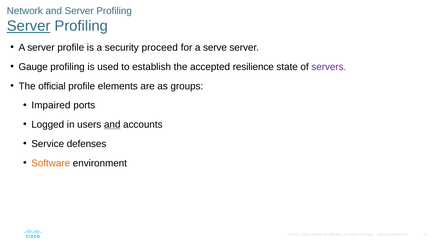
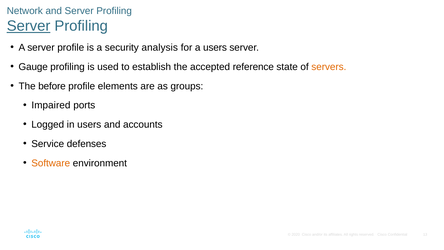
proceed: proceed -> analysis
a serve: serve -> users
resilience: resilience -> reference
servers colour: purple -> orange
official: official -> before
and at (112, 124) underline: present -> none
